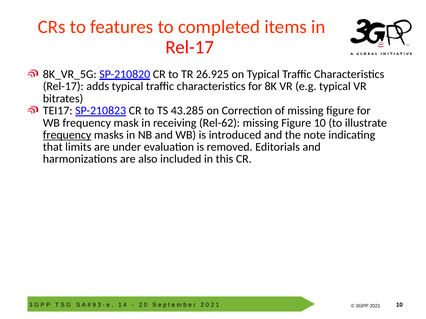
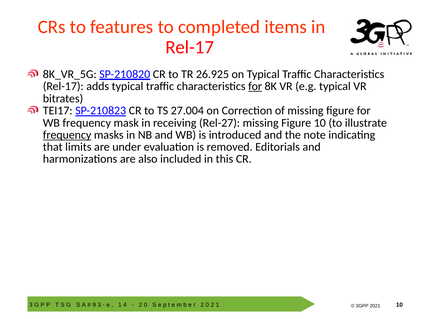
for at (255, 87) underline: none -> present
43.285: 43.285 -> 27.004
Rel-62: Rel-62 -> Rel-27
